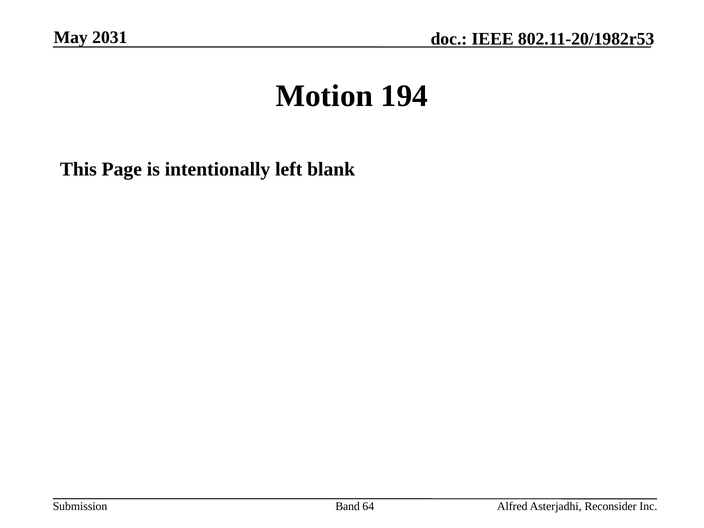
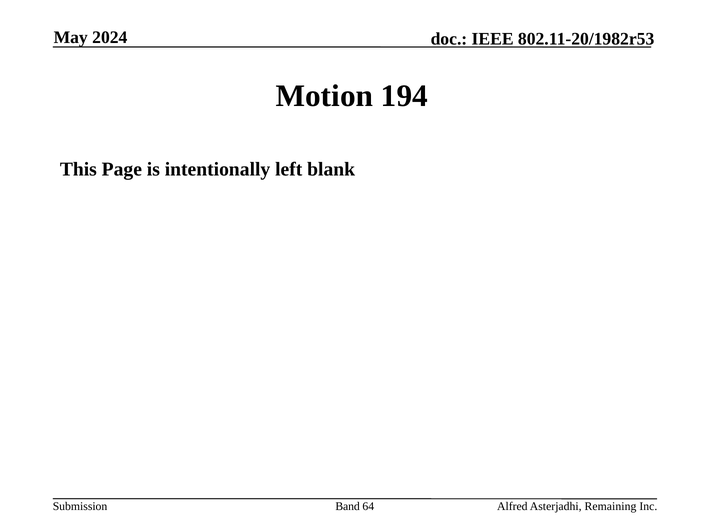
2031: 2031 -> 2024
Reconsider: Reconsider -> Remaining
